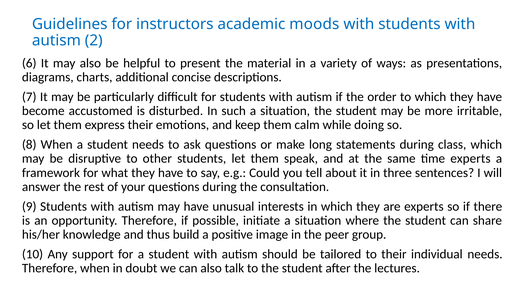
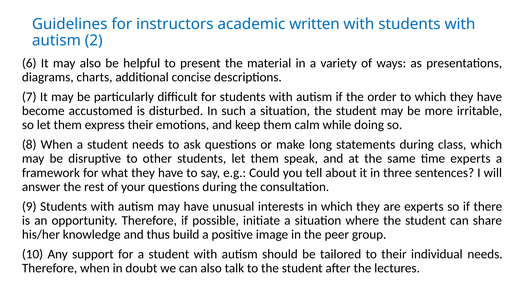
moods: moods -> written
